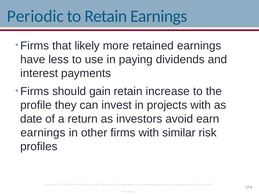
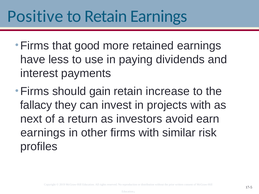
Periodic: Periodic -> Positive
likely: likely -> good
profile: profile -> fallacy
date: date -> next
